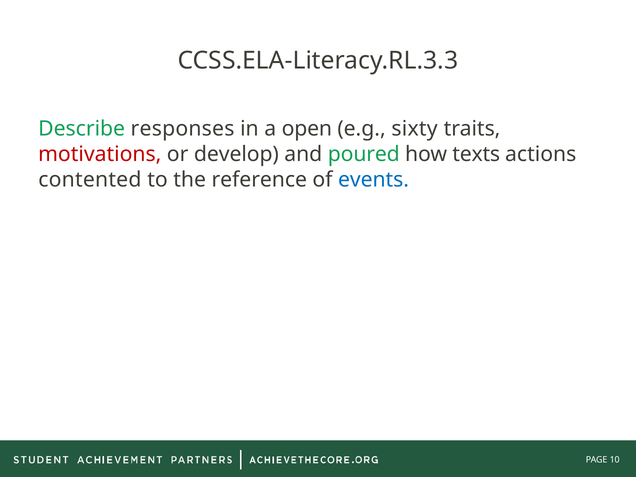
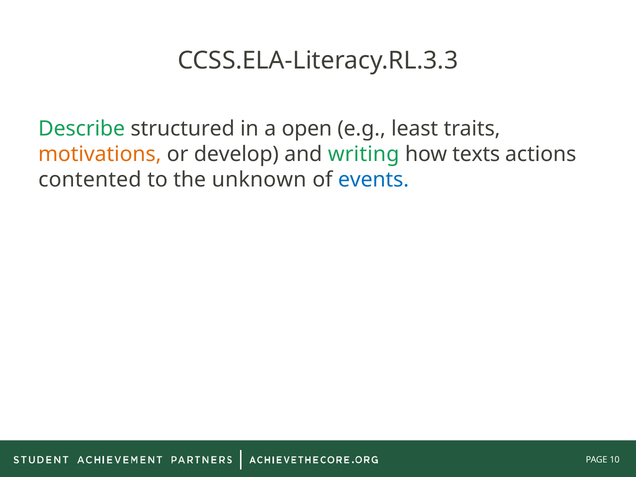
responses: responses -> structured
sixty: sixty -> least
motivations colour: red -> orange
poured: poured -> writing
reference: reference -> unknown
